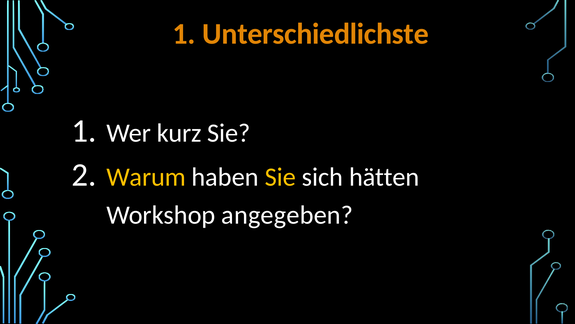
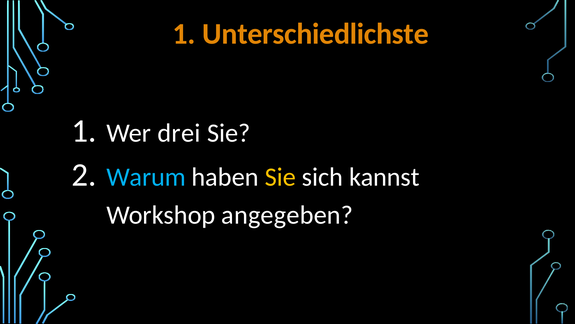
kurz: kurz -> drei
Warum colour: yellow -> light blue
hätten: hätten -> kannst
